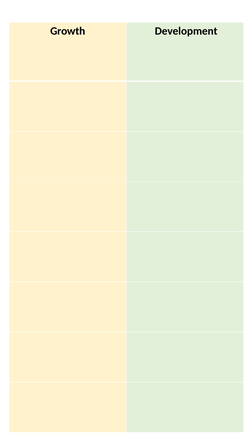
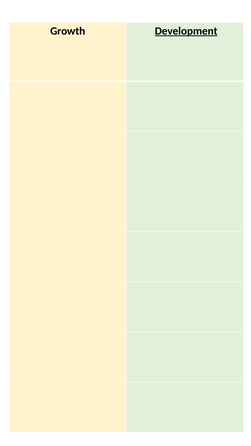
Development underline: none -> present
